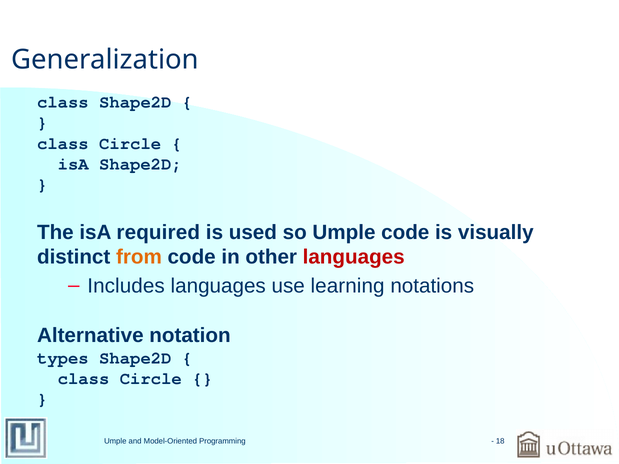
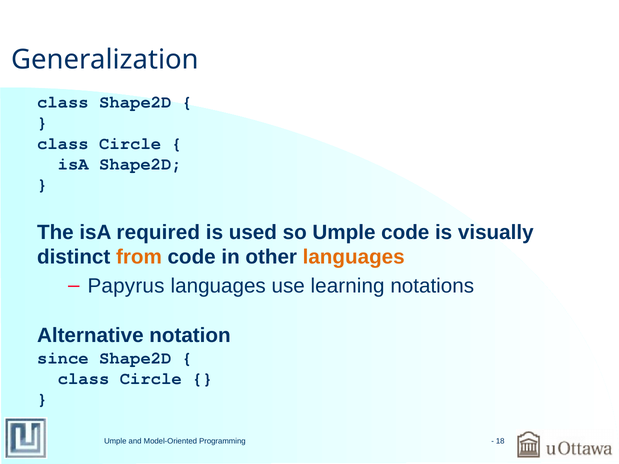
languages at (354, 257) colour: red -> orange
Includes: Includes -> Papyrus
types: types -> since
